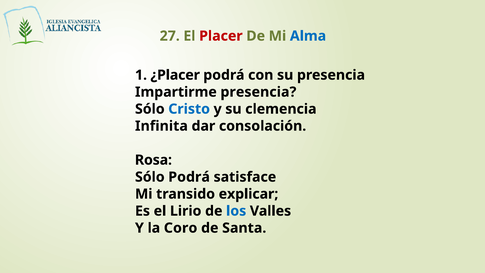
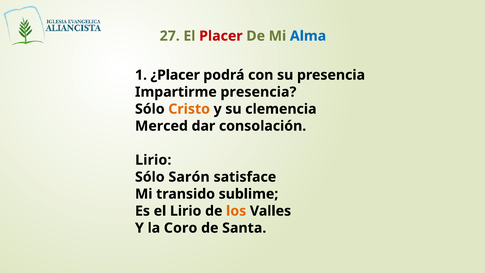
Cristo colour: blue -> orange
Infinita: Infinita -> Merced
Rosa at (153, 160): Rosa -> Lirio
Sólo Podrá: Podrá -> Sarón
explicar: explicar -> sublime
los colour: blue -> orange
